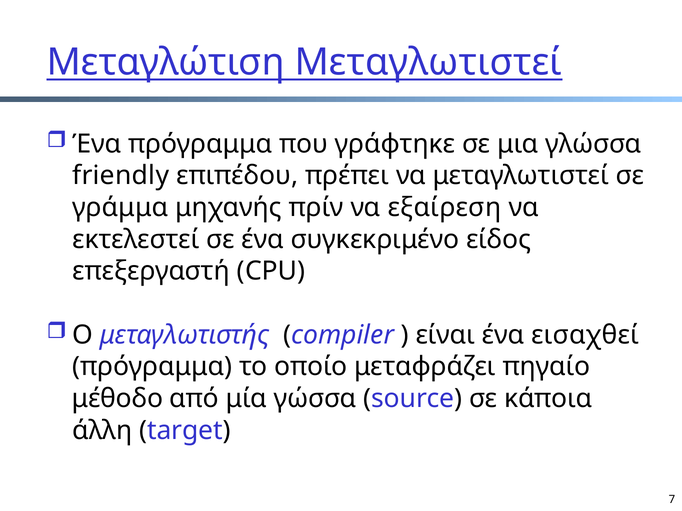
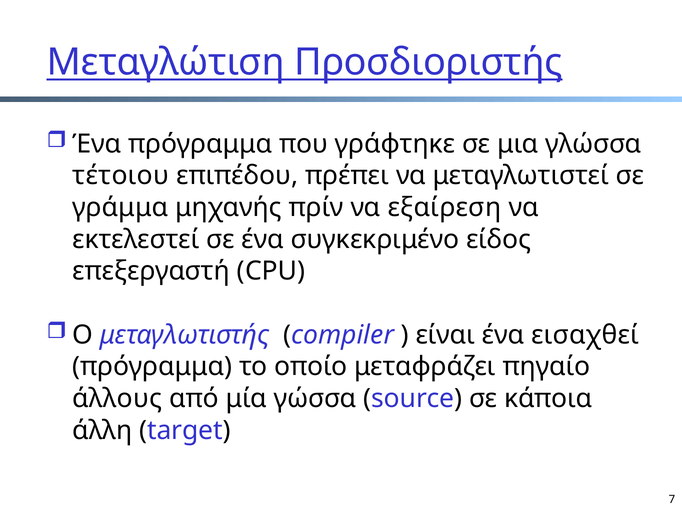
Μεταγλώτιση Μεταγλωτιστεί: Μεταγλωτιστεί -> Προσδιοριστής
friendly: friendly -> τέτοιου
μέθοδο: μέθοδο -> άλλους
